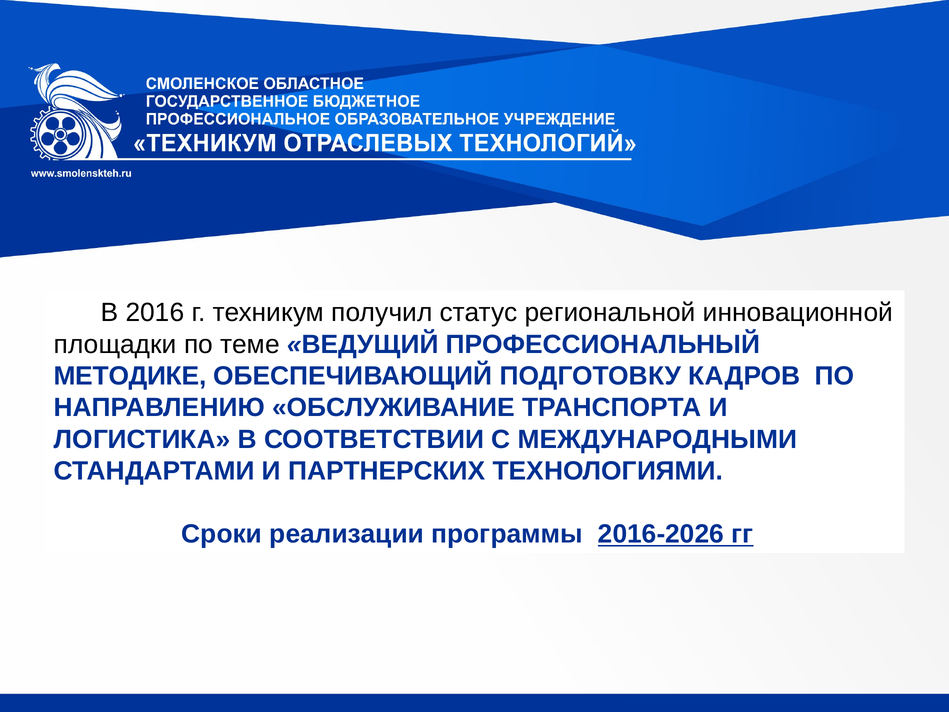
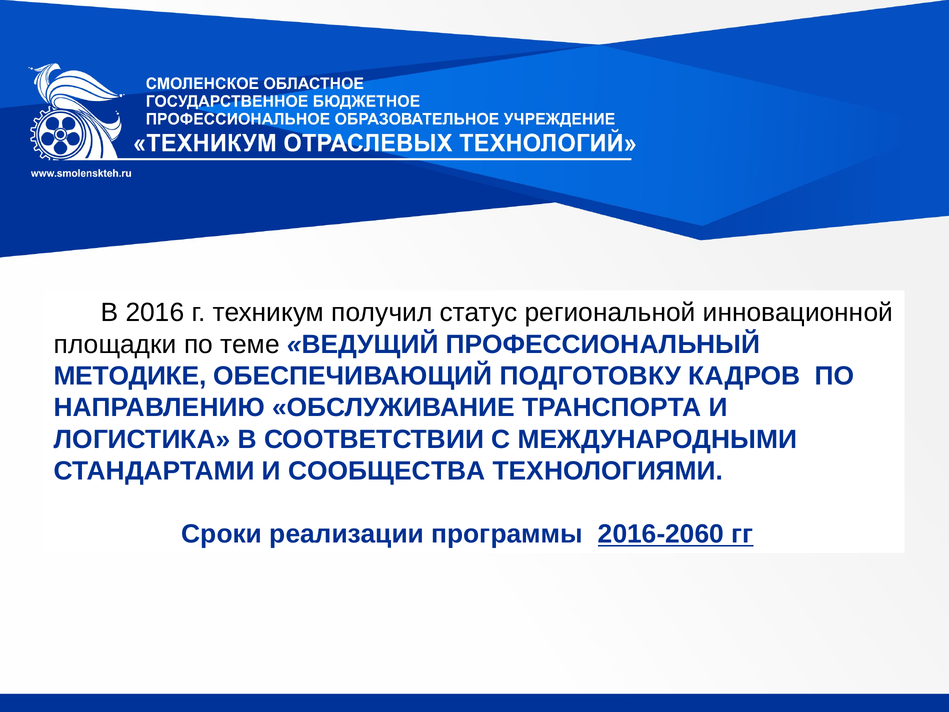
ПАРТНЕРСКИХ: ПАРТНЕРСКИХ -> СООБЩЕСТВА
2016-2026: 2016-2026 -> 2016-2060
